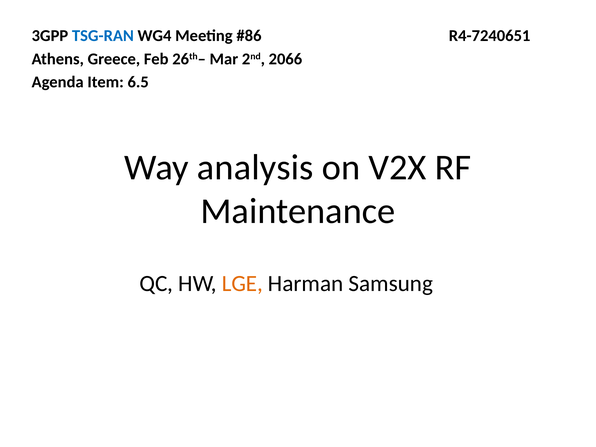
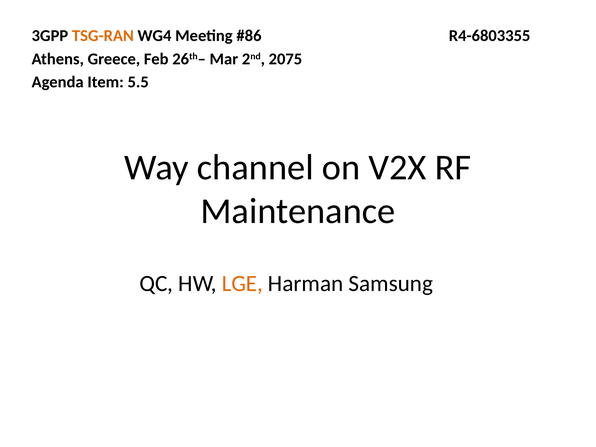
TSG-RAN colour: blue -> orange
R4-7240651: R4-7240651 -> R4-6803355
2066: 2066 -> 2075
6.5: 6.5 -> 5.5
analysis: analysis -> channel
